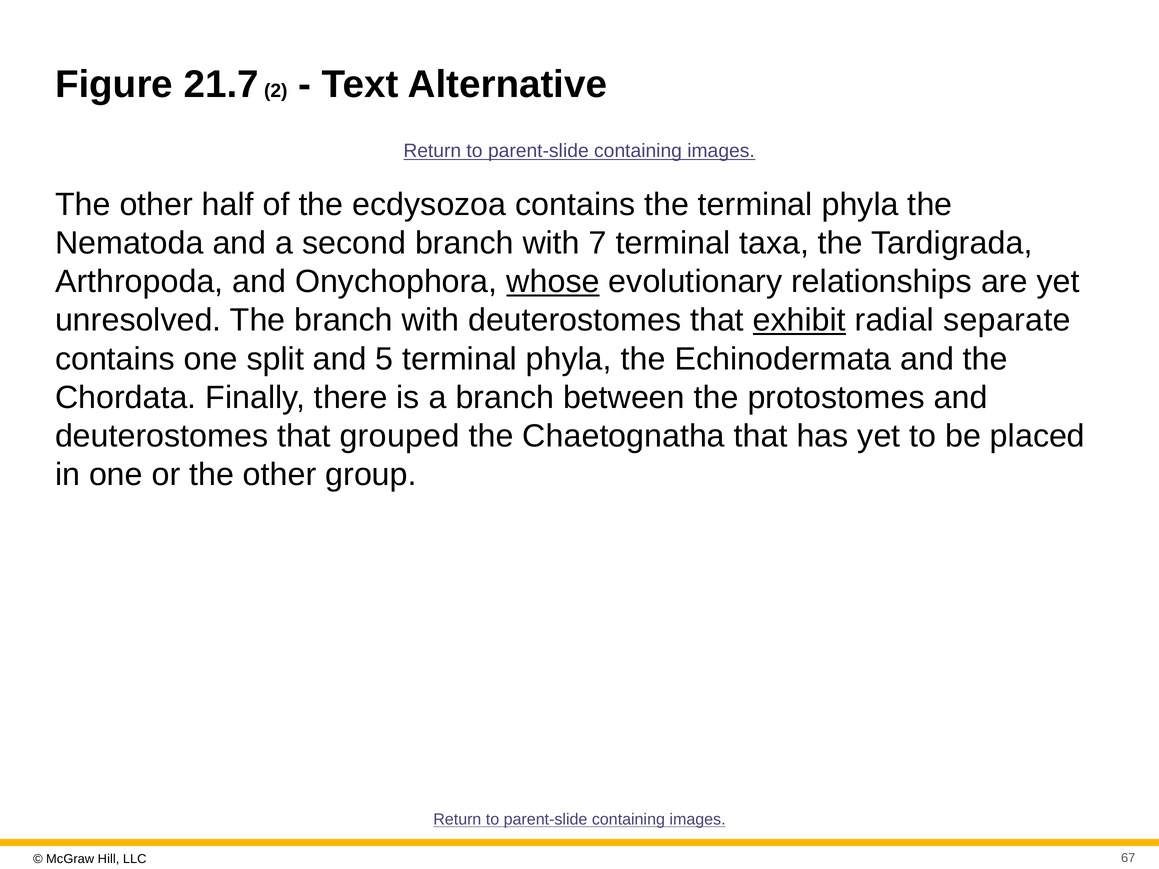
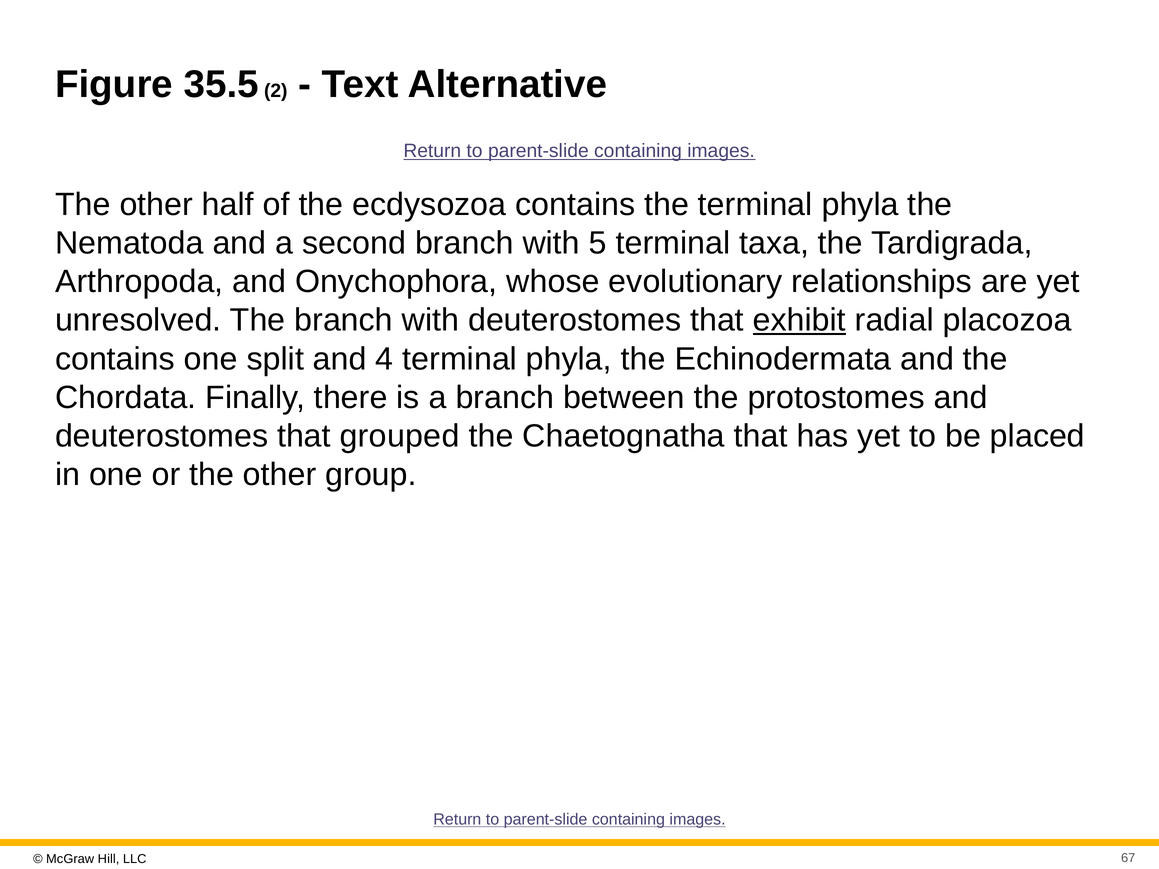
21.7: 21.7 -> 35.5
7: 7 -> 5
whose underline: present -> none
separate: separate -> placozoa
5: 5 -> 4
